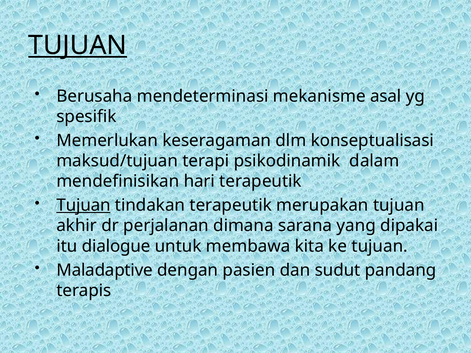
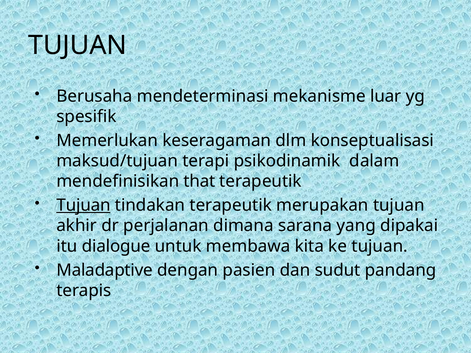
TUJUAN at (78, 45) underline: present -> none
asal: asal -> luar
hari: hari -> that
